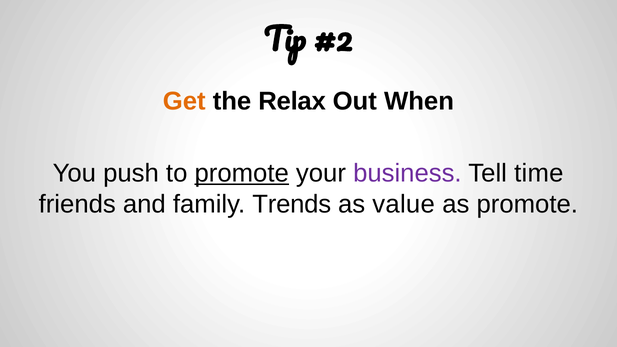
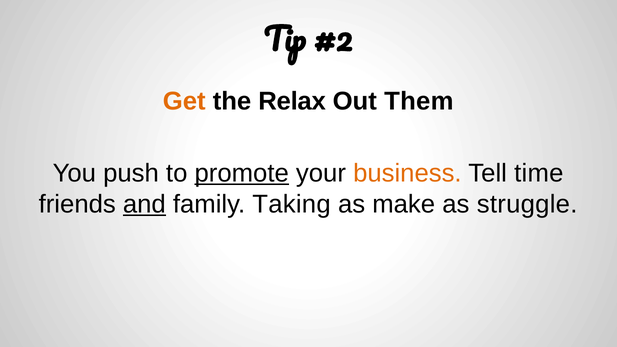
When: When -> Them
business colour: purple -> orange
and underline: none -> present
Trends: Trends -> Taking
value: value -> make
as promote: promote -> struggle
